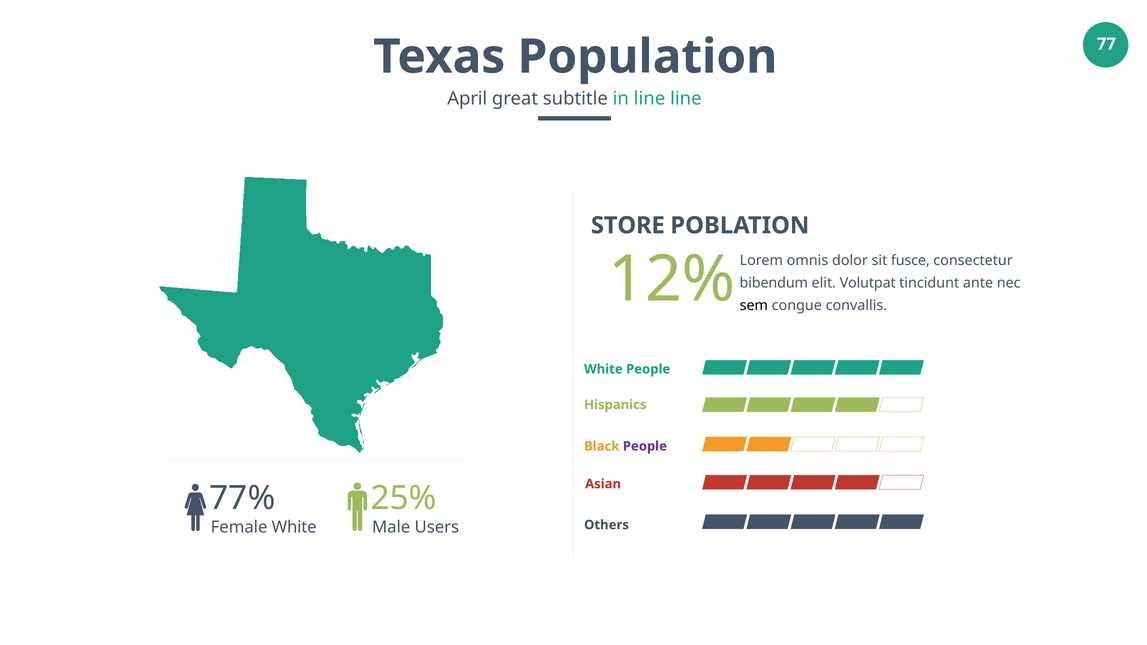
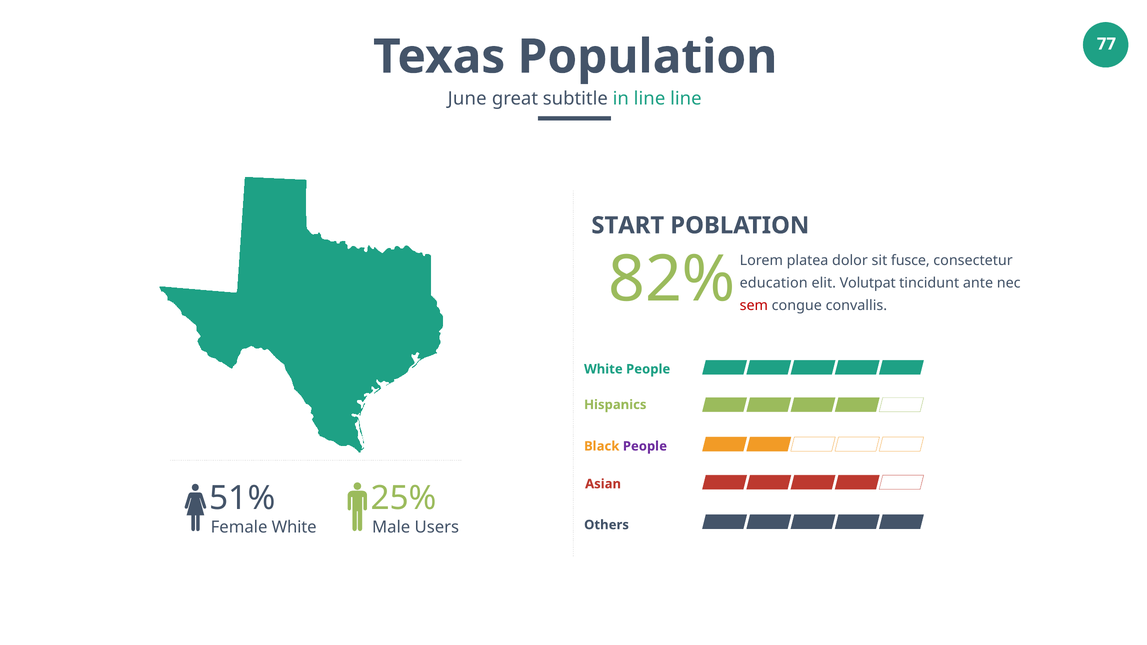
April: April -> June
STORE: STORE -> START
omnis: omnis -> platea
12%: 12% -> 82%
bibendum: bibendum -> education
sem colour: black -> red
77%: 77% -> 51%
